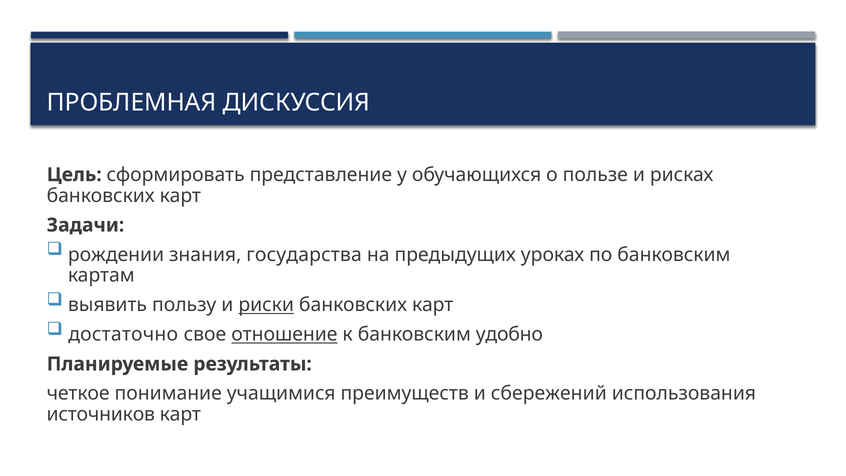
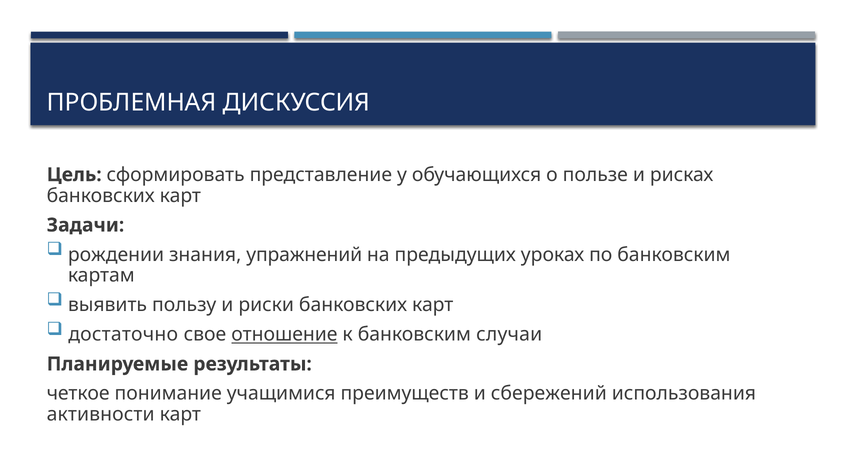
государства: государства -> упражнений
риски underline: present -> none
удобно: удобно -> случаи
источников: источников -> активности
